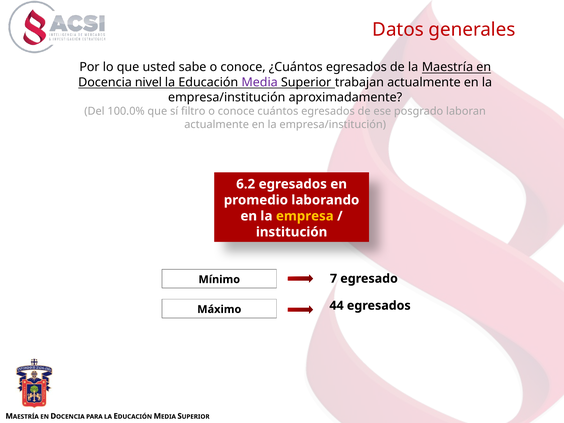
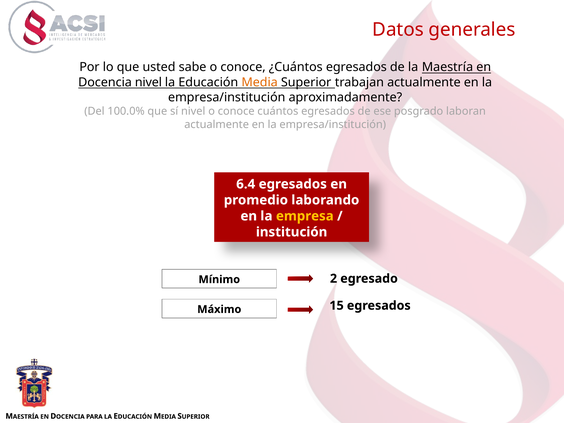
Media at (260, 82) colour: purple -> orange
sí filtro: filtro -> nivel
6.2: 6.2 -> 6.4
7: 7 -> 2
44: 44 -> 15
